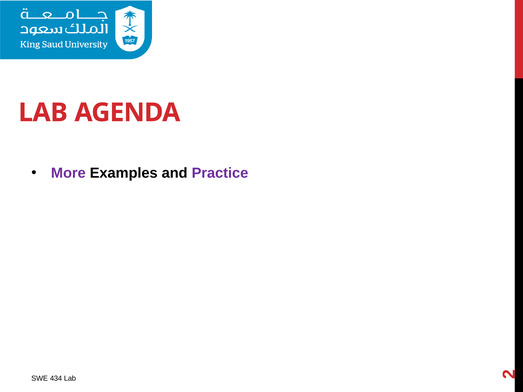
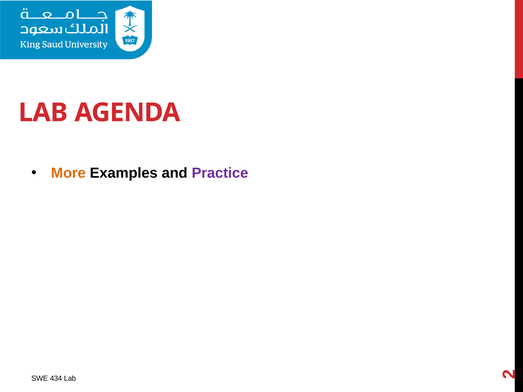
More colour: purple -> orange
